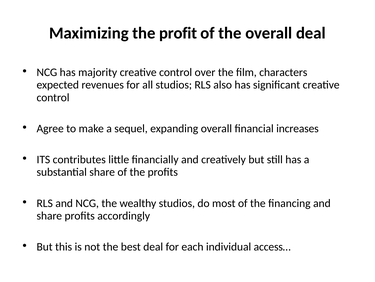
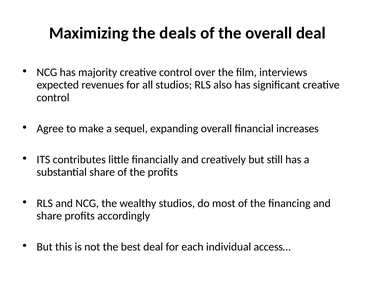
profit: profit -> deals
characters: characters -> interviews
